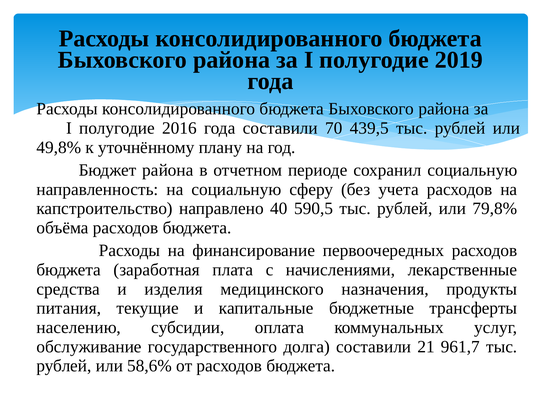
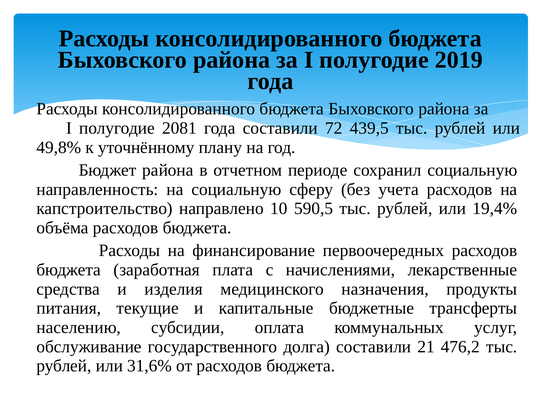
2016: 2016 -> 2081
70: 70 -> 72
40: 40 -> 10
79,8%: 79,8% -> 19,4%
961,7: 961,7 -> 476,2
58,6%: 58,6% -> 31,6%
